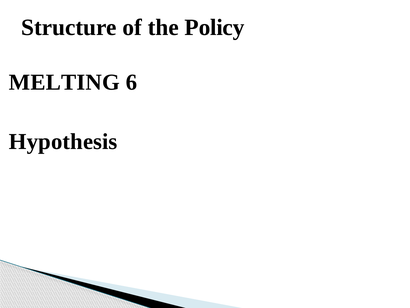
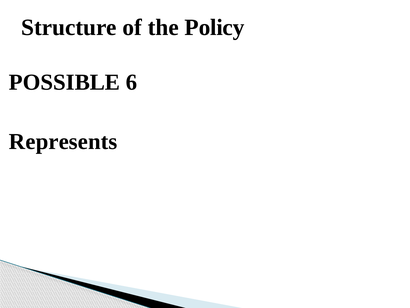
MELTING: MELTING -> POSSIBLE
Hypothesis: Hypothesis -> Represents
